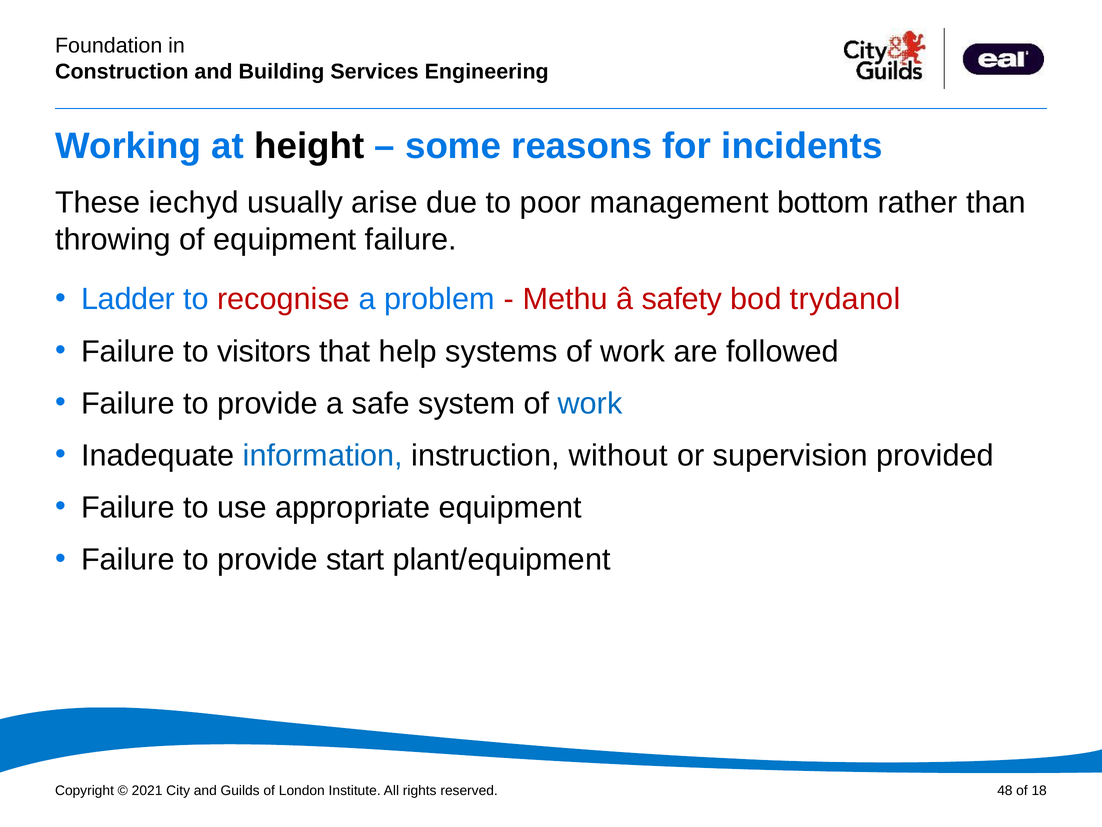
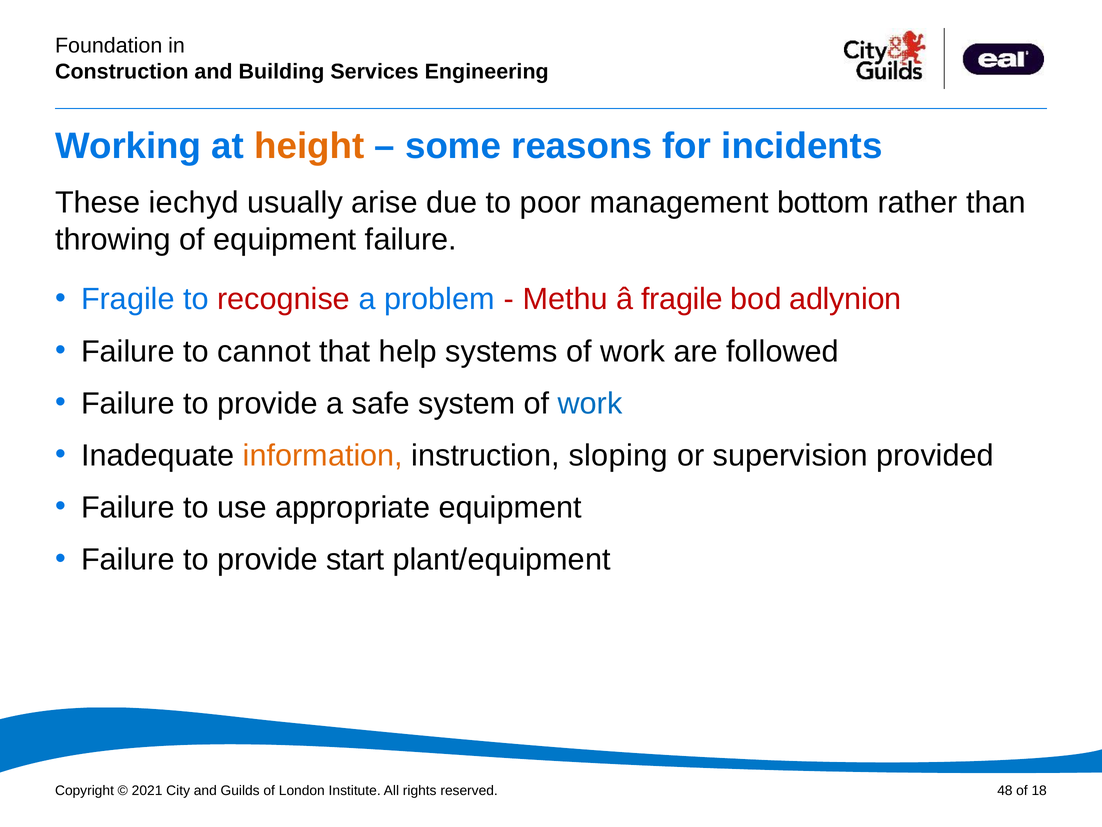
height colour: black -> orange
Ladder at (128, 299): Ladder -> Fragile
â safety: safety -> fragile
trydanol: trydanol -> adlynion
visitors: visitors -> cannot
information colour: blue -> orange
without: without -> sloping
